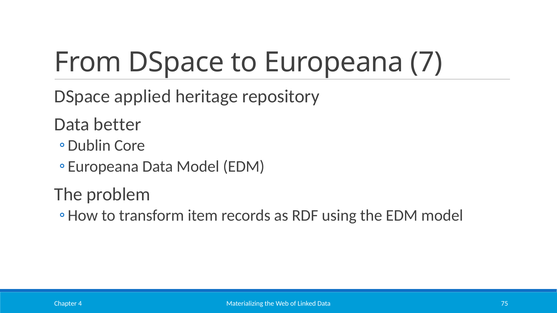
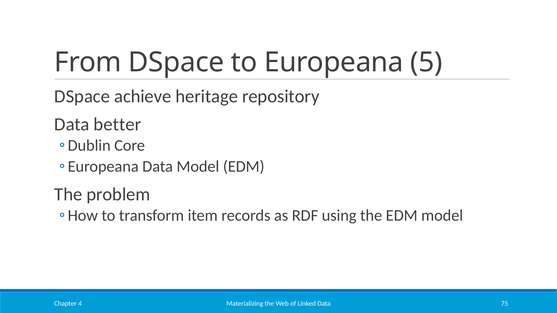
7: 7 -> 5
applied: applied -> achieve
